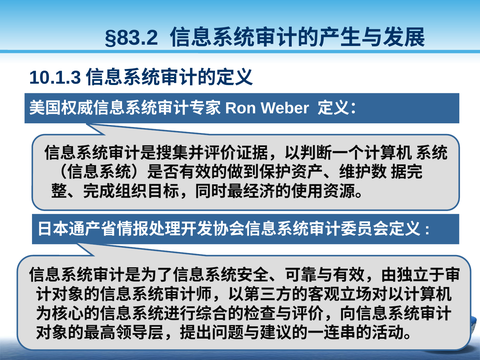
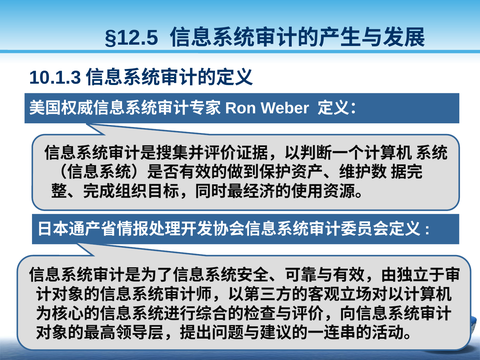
§83.2: §83.2 -> §12.5
